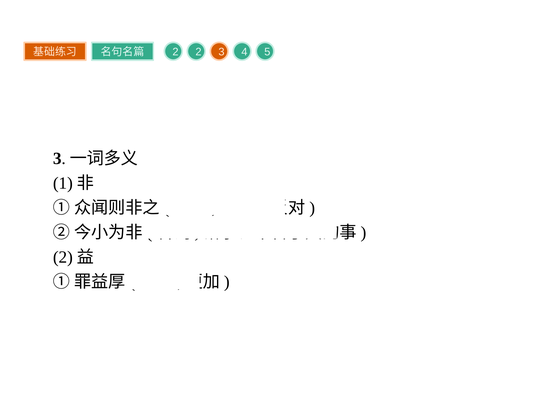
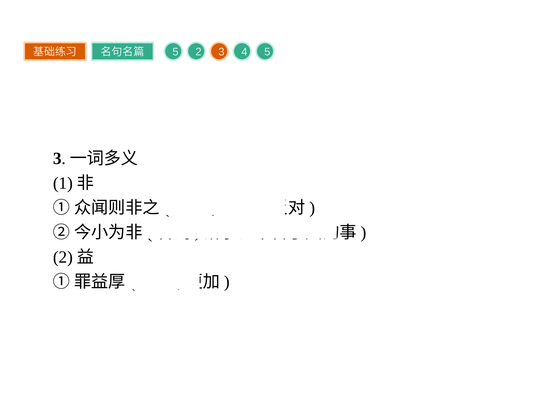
2 at (176, 52): 2 -> 5
